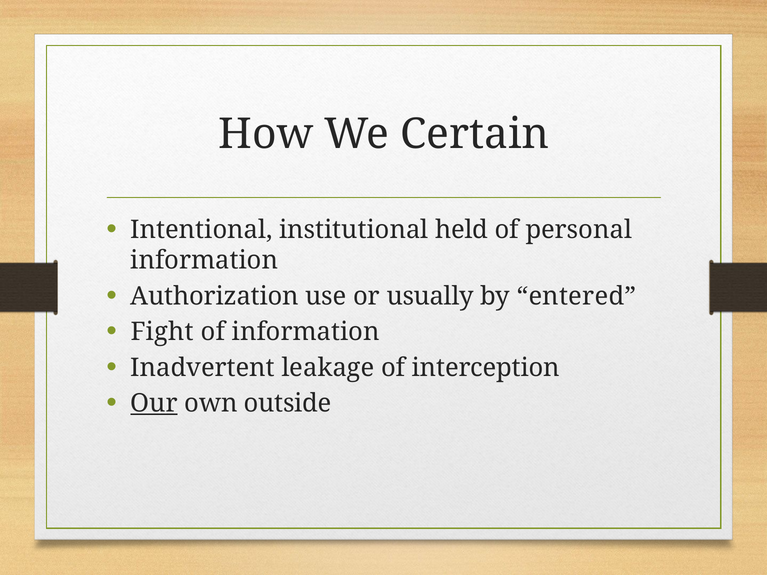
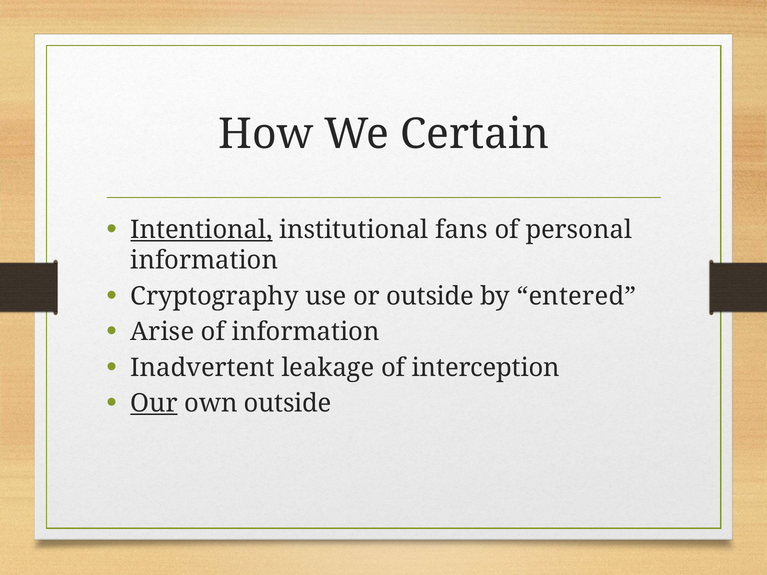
Intentional underline: none -> present
held: held -> fans
Authorization: Authorization -> Cryptography
or usually: usually -> outside
Fight: Fight -> Arise
